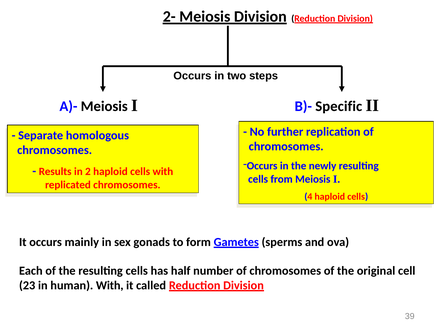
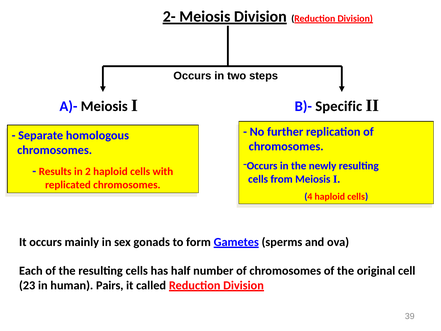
human With: With -> Pairs
